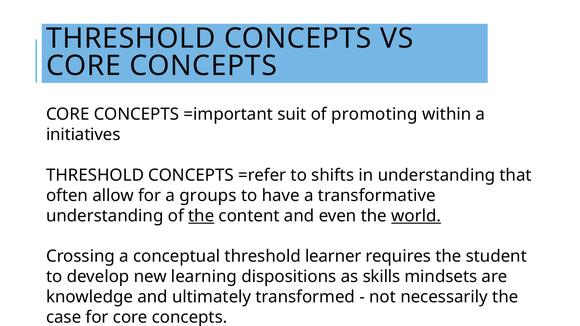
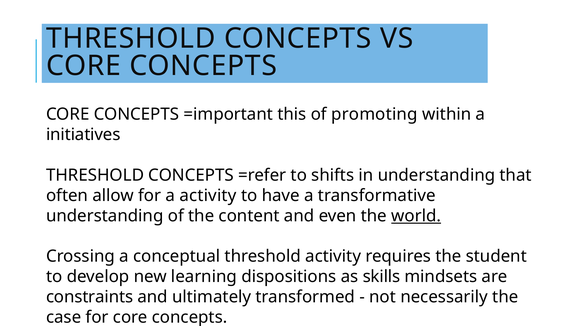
suit: suit -> this
a groups: groups -> activity
the at (201, 216) underline: present -> none
threshold learner: learner -> activity
knowledge: knowledge -> constraints
